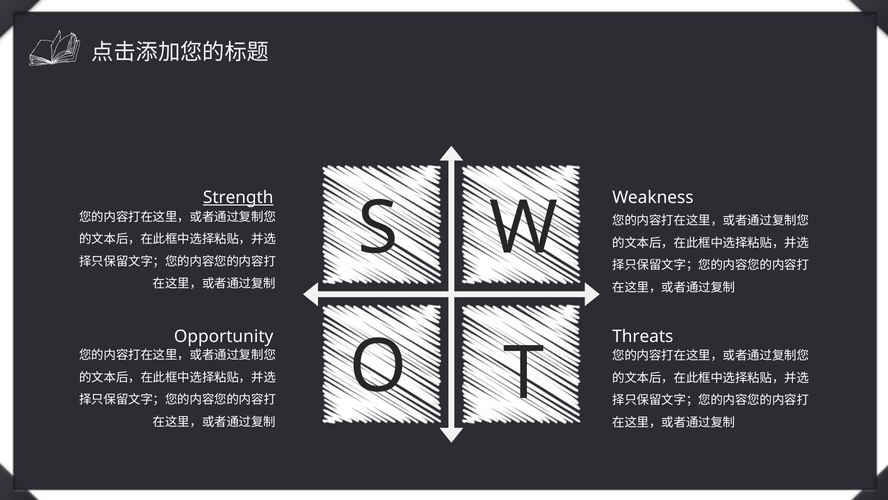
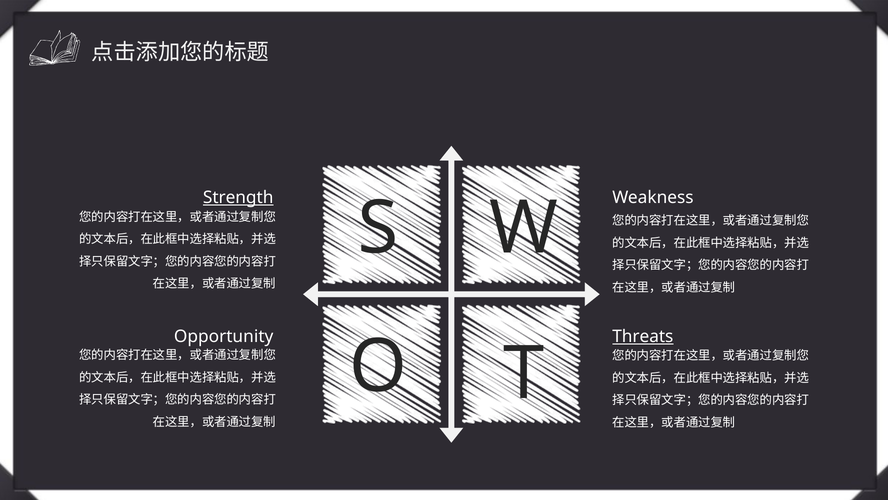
Threats underline: none -> present
